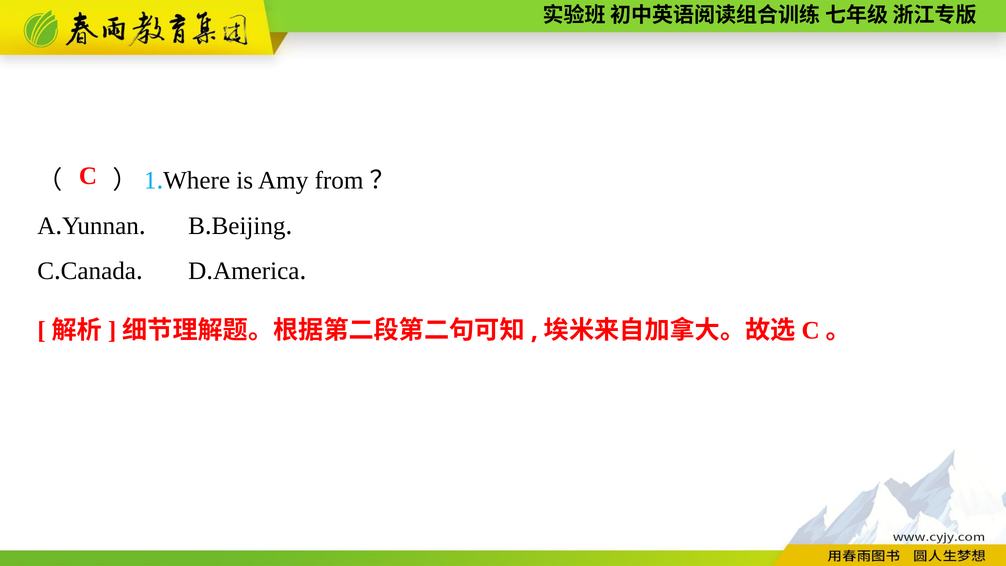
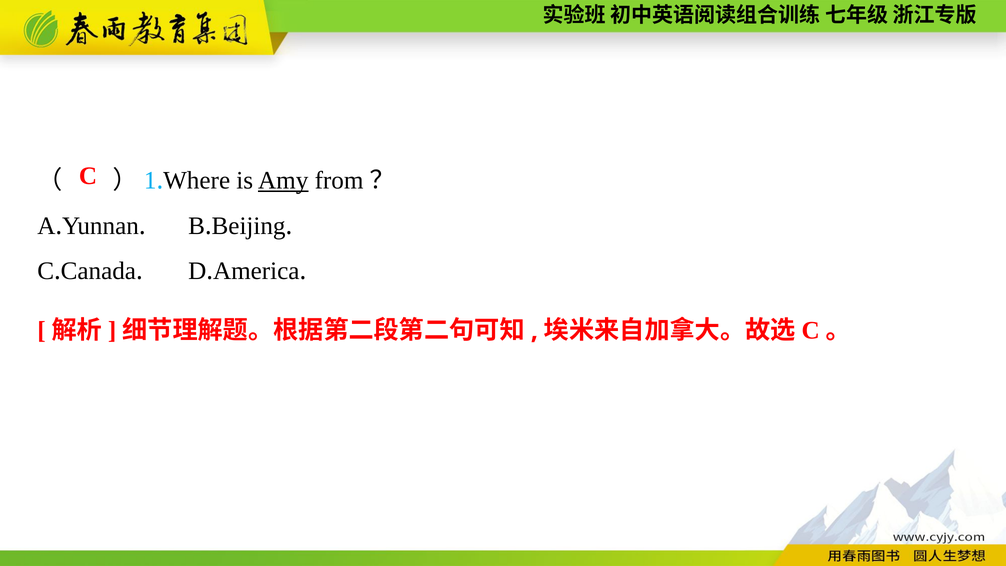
Amy underline: none -> present
